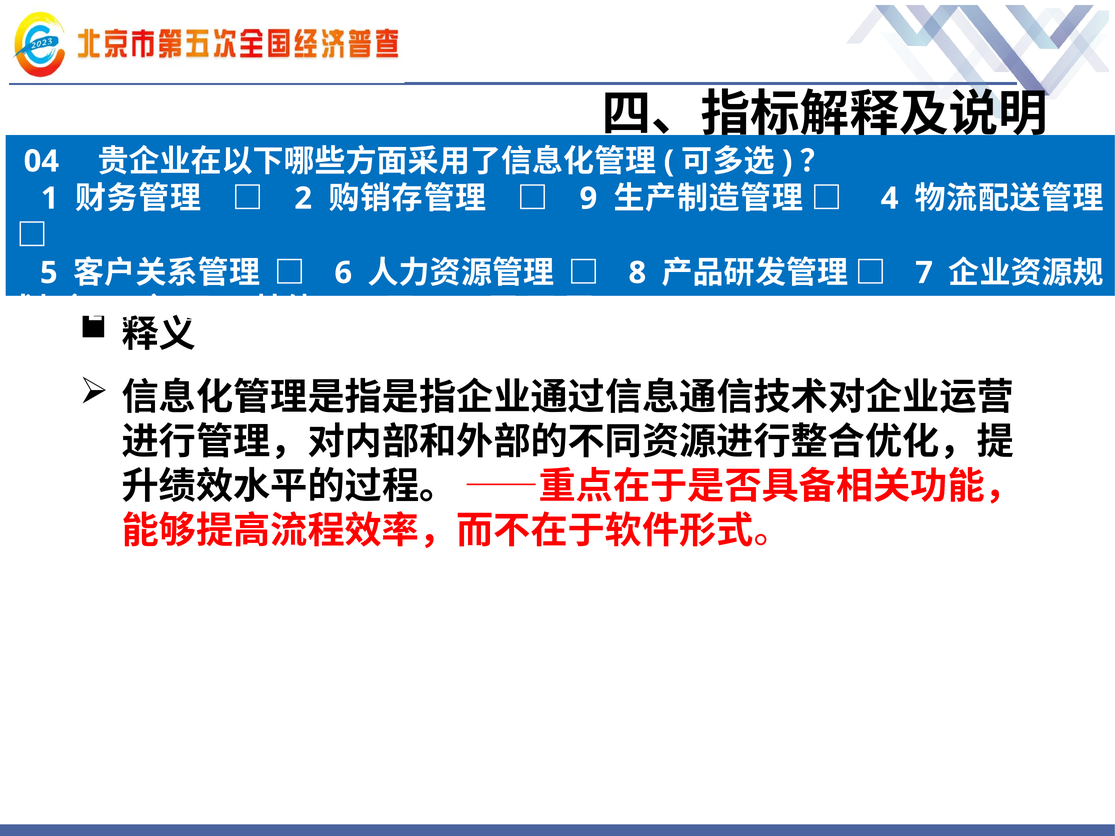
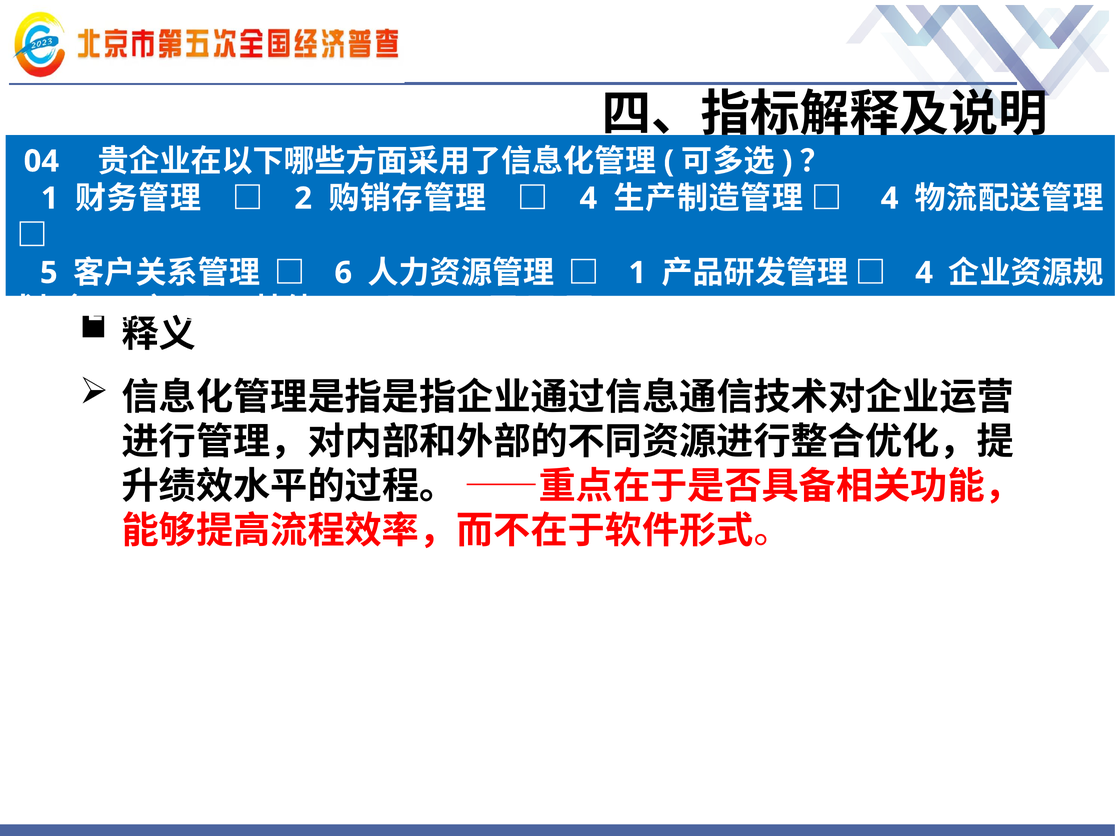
9 at (588, 199): 9 -> 4
8 at (637, 273): 8 -> 1
7 at (924, 273): 7 -> 4
